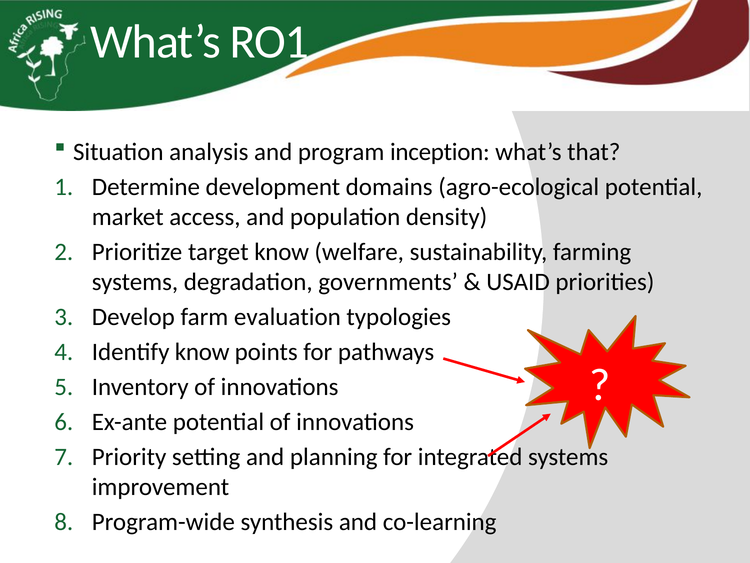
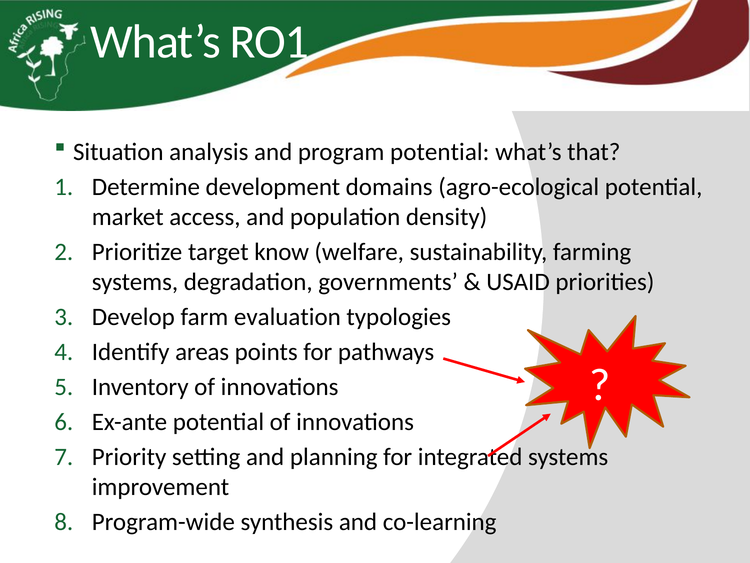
program inception: inception -> potential
Identify know: know -> areas
